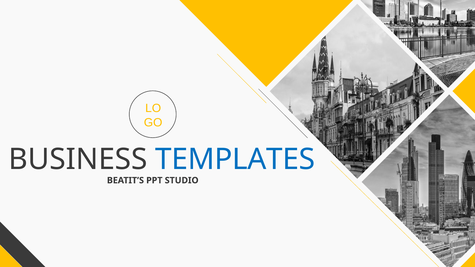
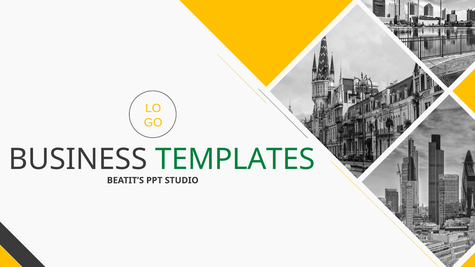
TEMPLATES colour: blue -> green
